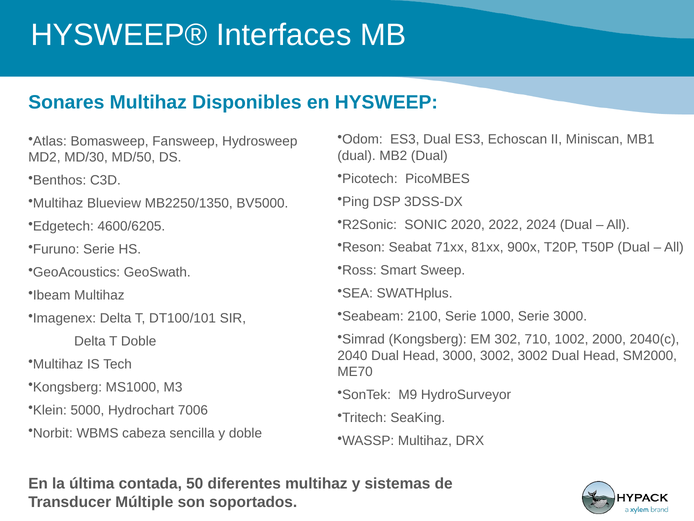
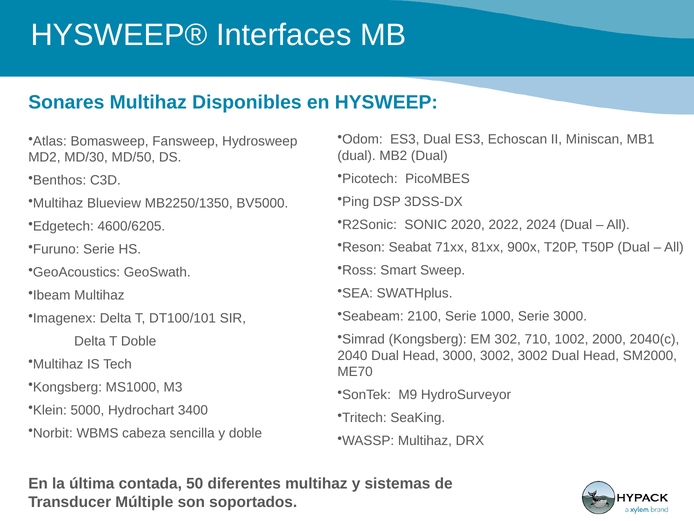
7006: 7006 -> 3400
